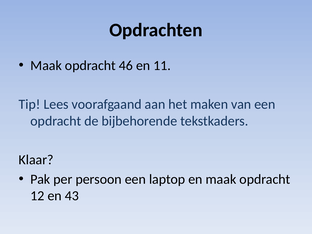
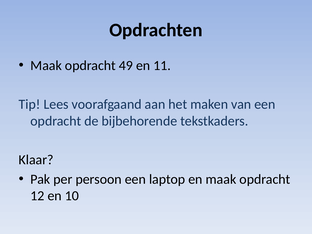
46: 46 -> 49
43: 43 -> 10
